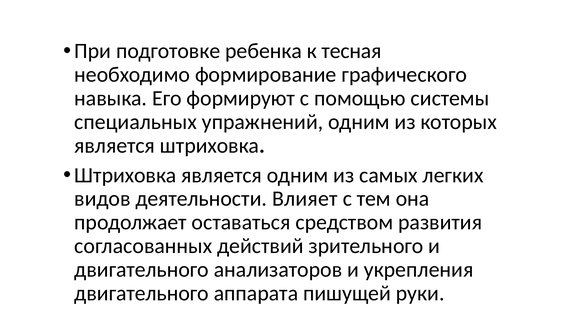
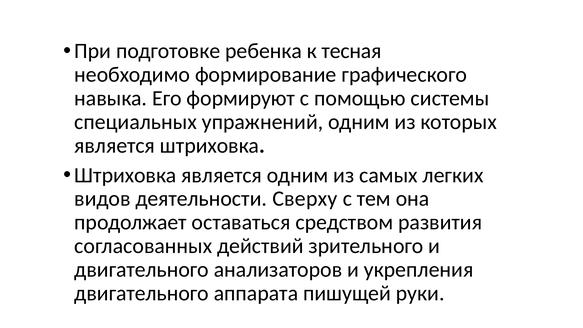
Влияет: Влияет -> Сверху
